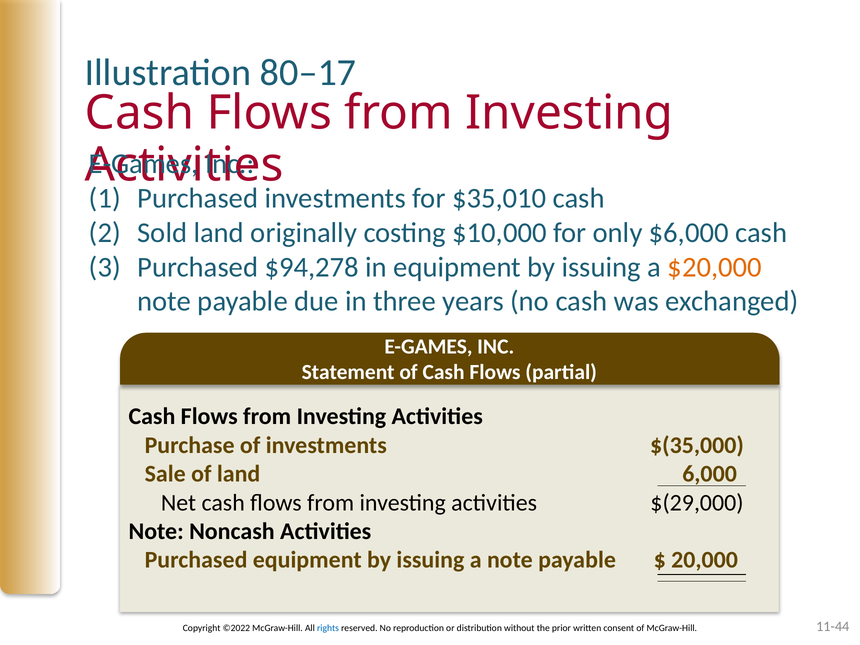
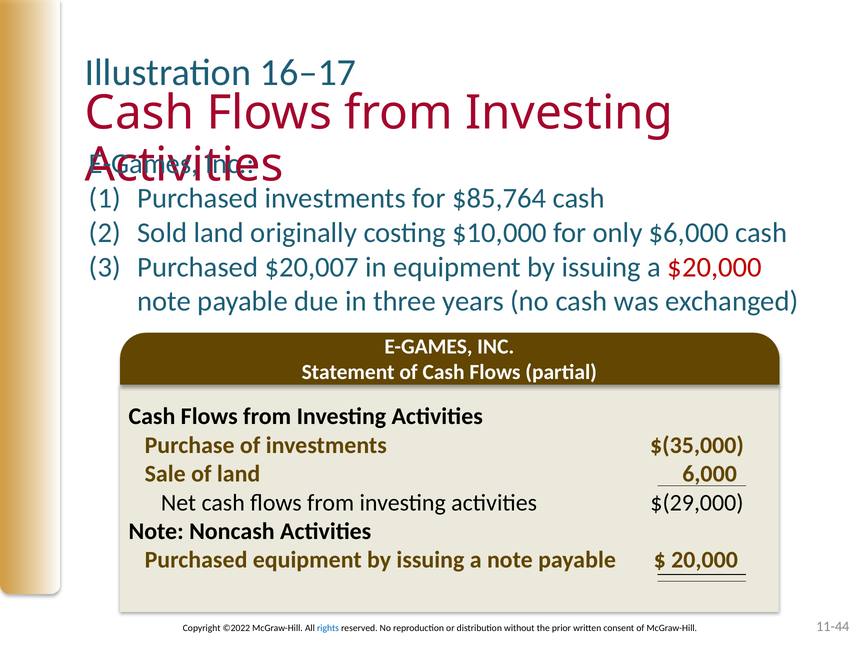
80–17: 80–17 -> 16–17
$35,010: $35,010 -> $85,764
$94,278: $94,278 -> $20,007
$20,000 colour: orange -> red
